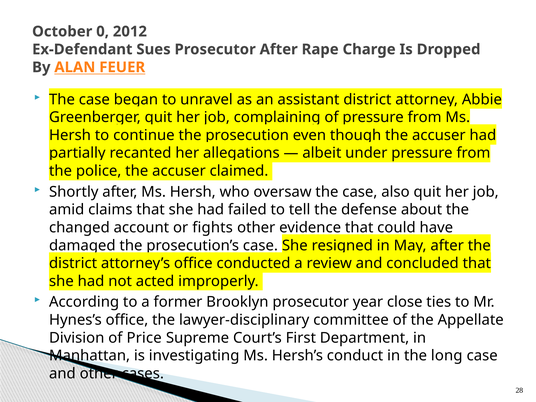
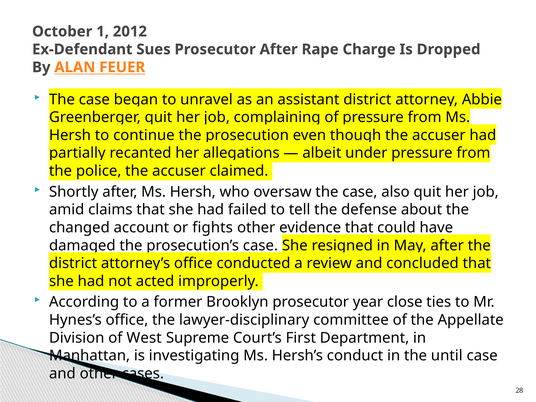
0: 0 -> 1
Price: Price -> West
long: long -> until
